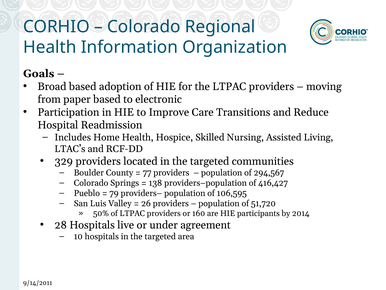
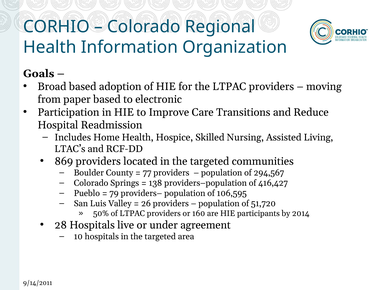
329: 329 -> 869
